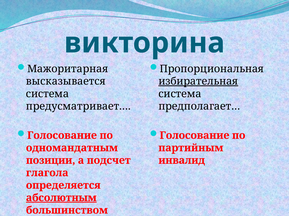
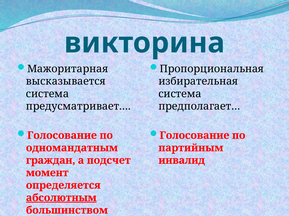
избирательная underline: present -> none
позиции: позиции -> граждан
глагола: глагола -> момент
